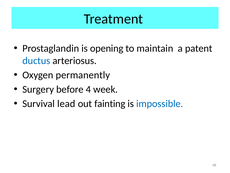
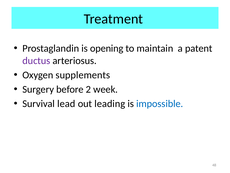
ductus colour: blue -> purple
permanently: permanently -> supplements
4: 4 -> 2
fainting: fainting -> leading
